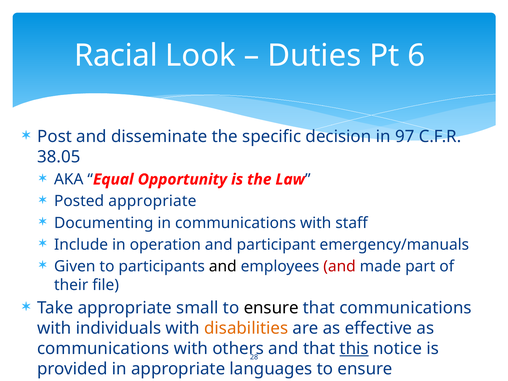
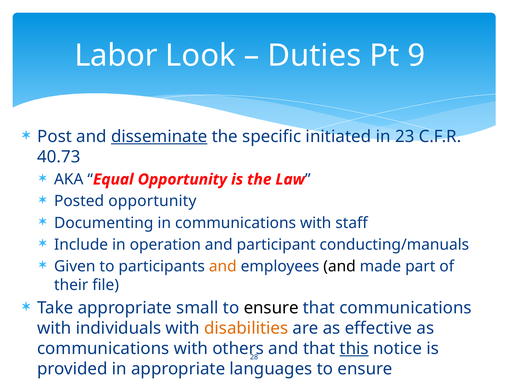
Racial: Racial -> Labor
6: 6 -> 9
disseminate underline: none -> present
decision: decision -> initiated
97: 97 -> 23
38.05: 38.05 -> 40.73
Posted appropriate: appropriate -> opportunity
emergency/manuals: emergency/manuals -> conducting/manuals
and at (223, 266) colour: black -> orange
and at (340, 266) colour: red -> black
